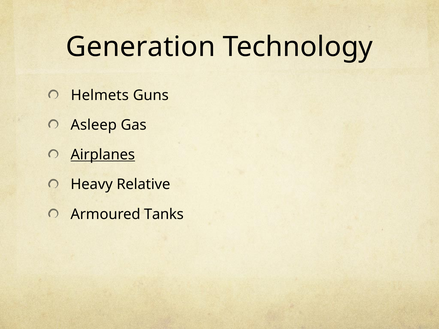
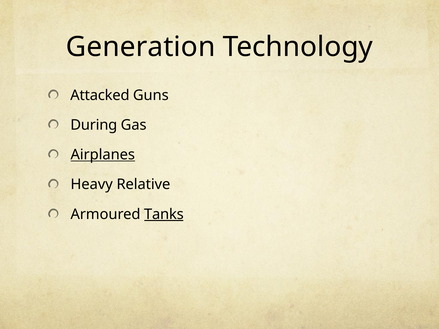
Helmets: Helmets -> Attacked
Asleep: Asleep -> During
Tanks underline: none -> present
